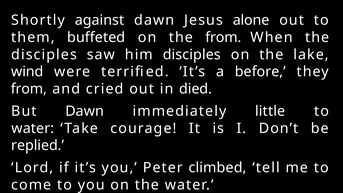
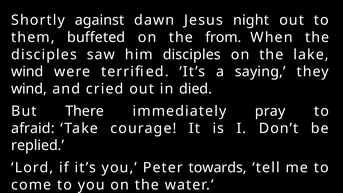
alone: alone -> night
before: before -> saying
from at (29, 89): from -> wind
But Dawn: Dawn -> There
little: little -> pray
water at (33, 128): water -> afraid
climbed: climbed -> towards
